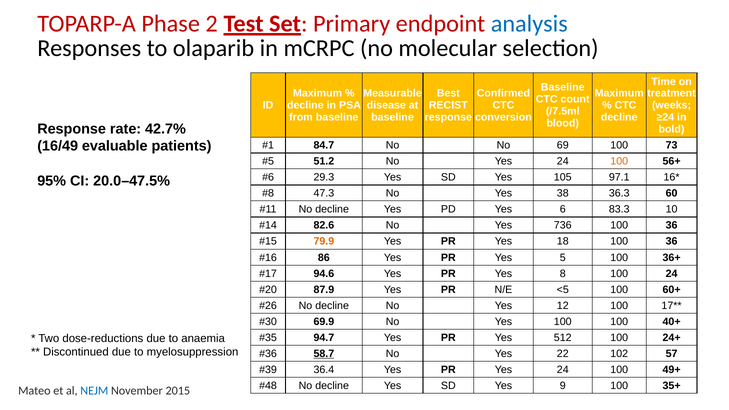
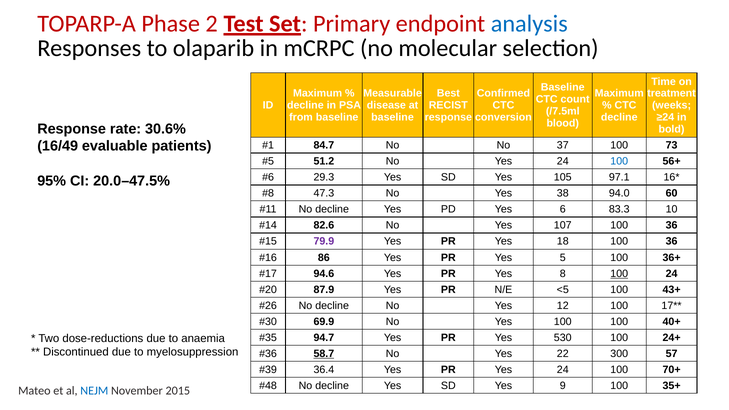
42.7%: 42.7% -> 30.6%
69: 69 -> 37
100 at (619, 161) colour: orange -> blue
36.3: 36.3 -> 94.0
736: 736 -> 107
79.9 colour: orange -> purple
100 at (619, 274) underline: none -> present
60+: 60+ -> 43+
512: 512 -> 530
102: 102 -> 300
49+: 49+ -> 70+
